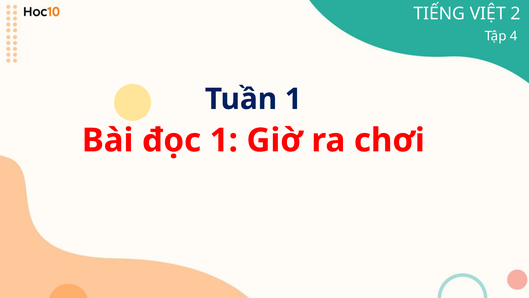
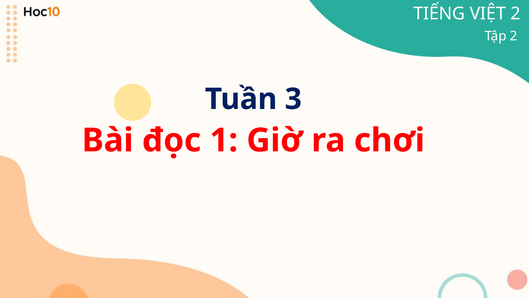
Tập 4: 4 -> 2
Tuần 1: 1 -> 3
